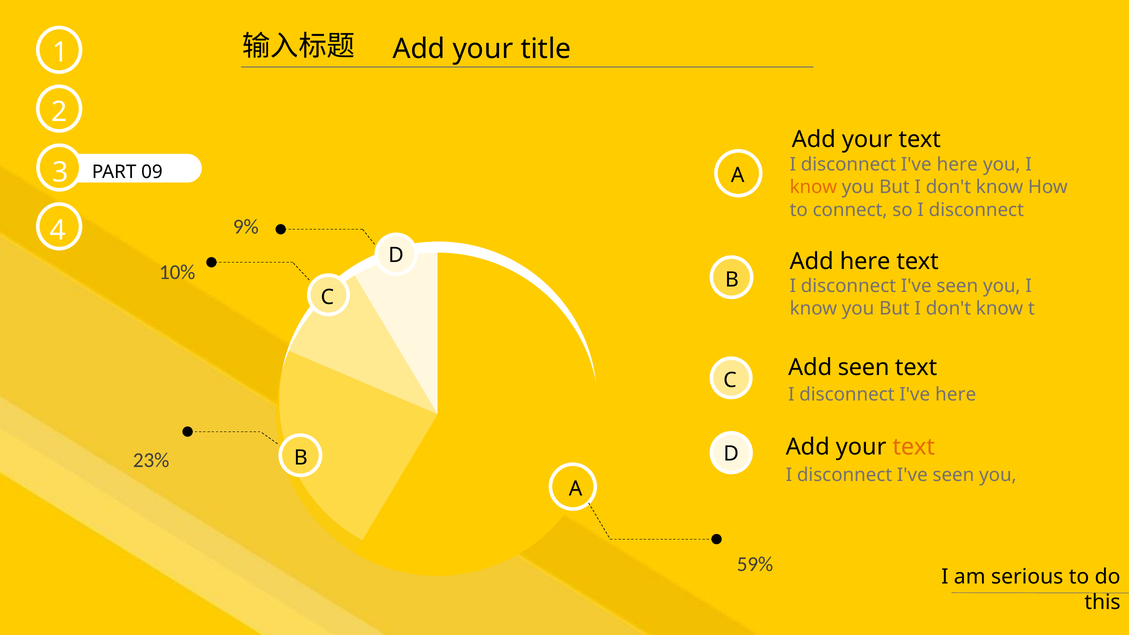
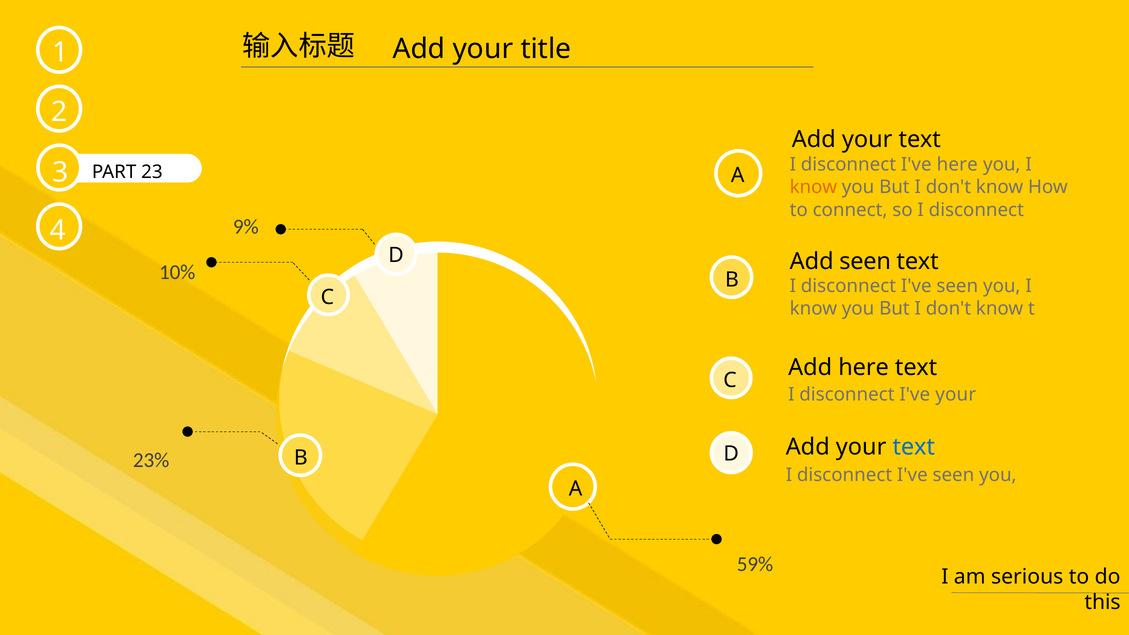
09: 09 -> 23
Add here: here -> seen
Add seen: seen -> here
here at (956, 395): here -> your
text at (914, 447) colour: orange -> blue
